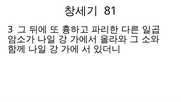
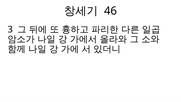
81: 81 -> 46
